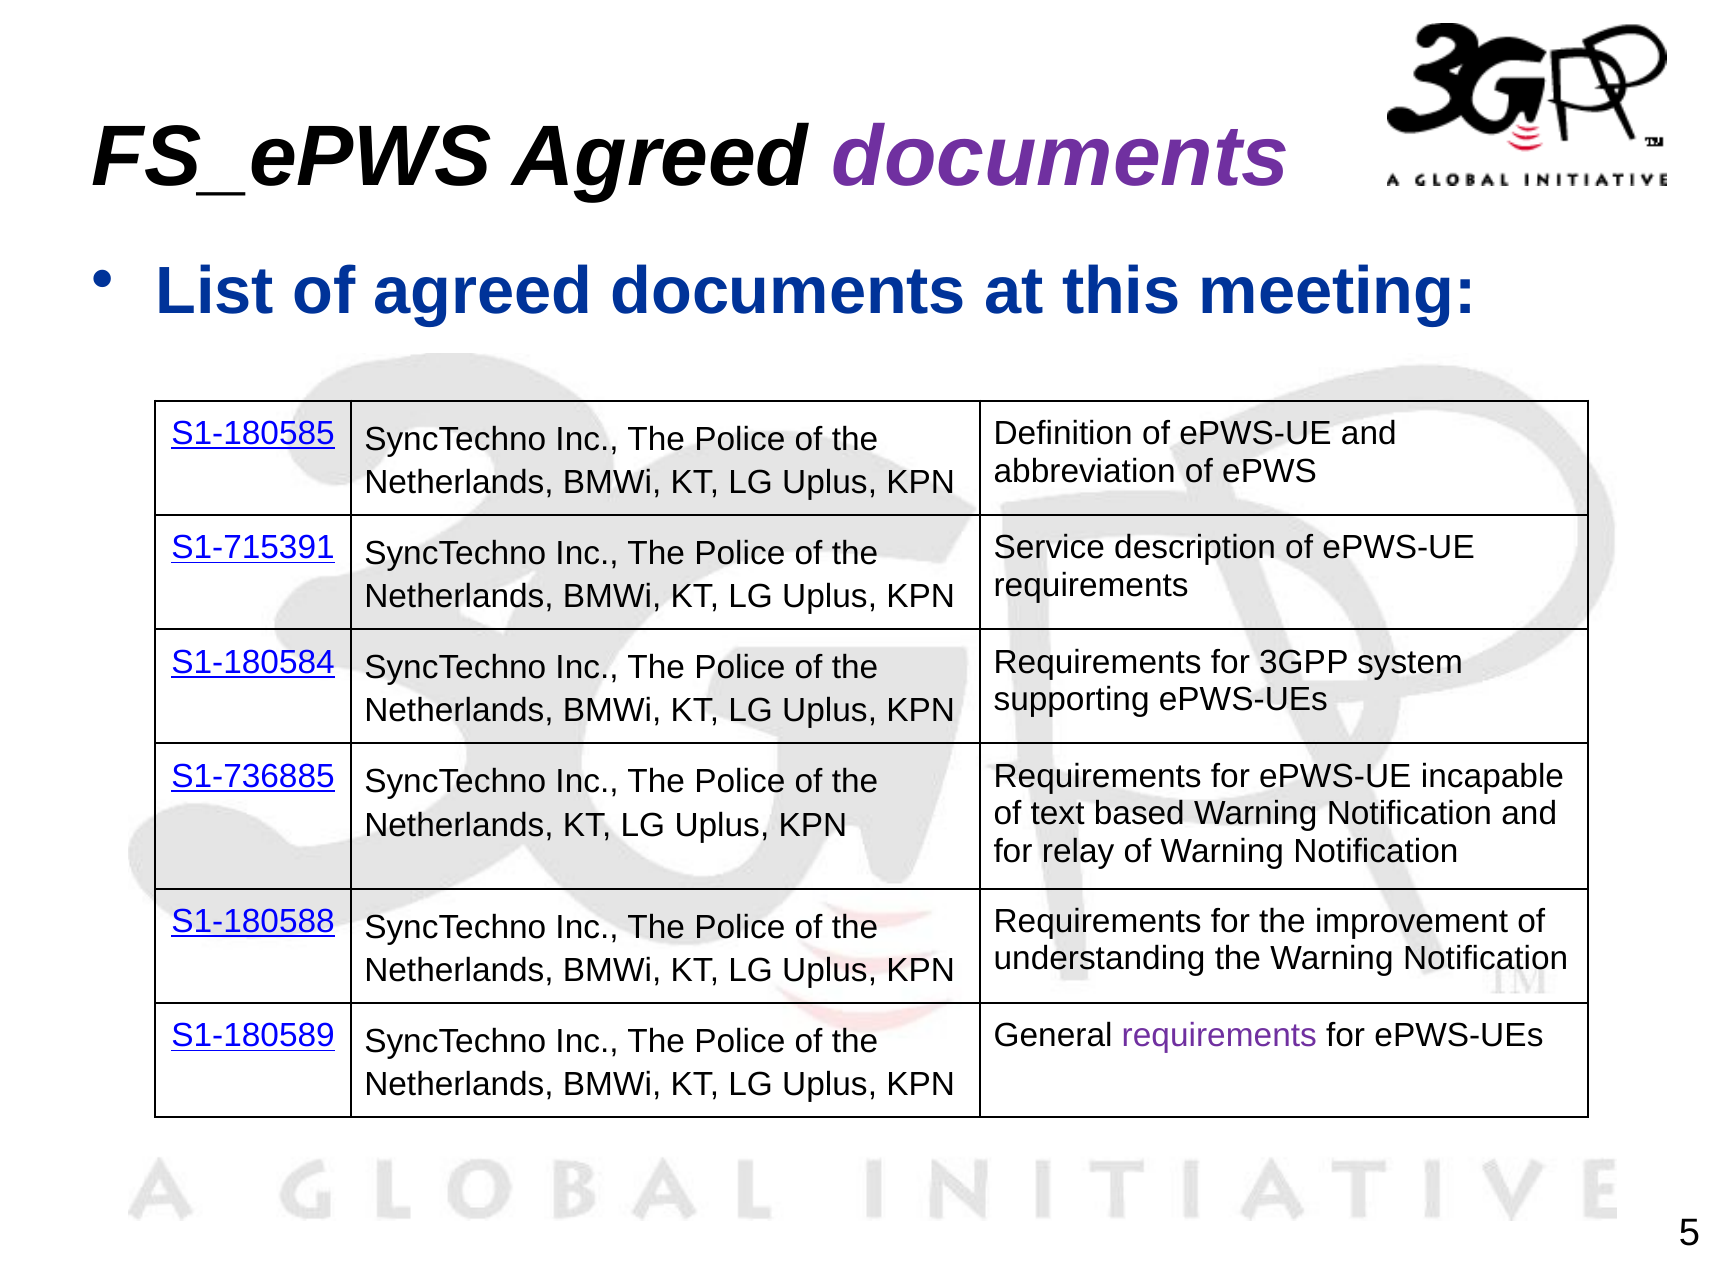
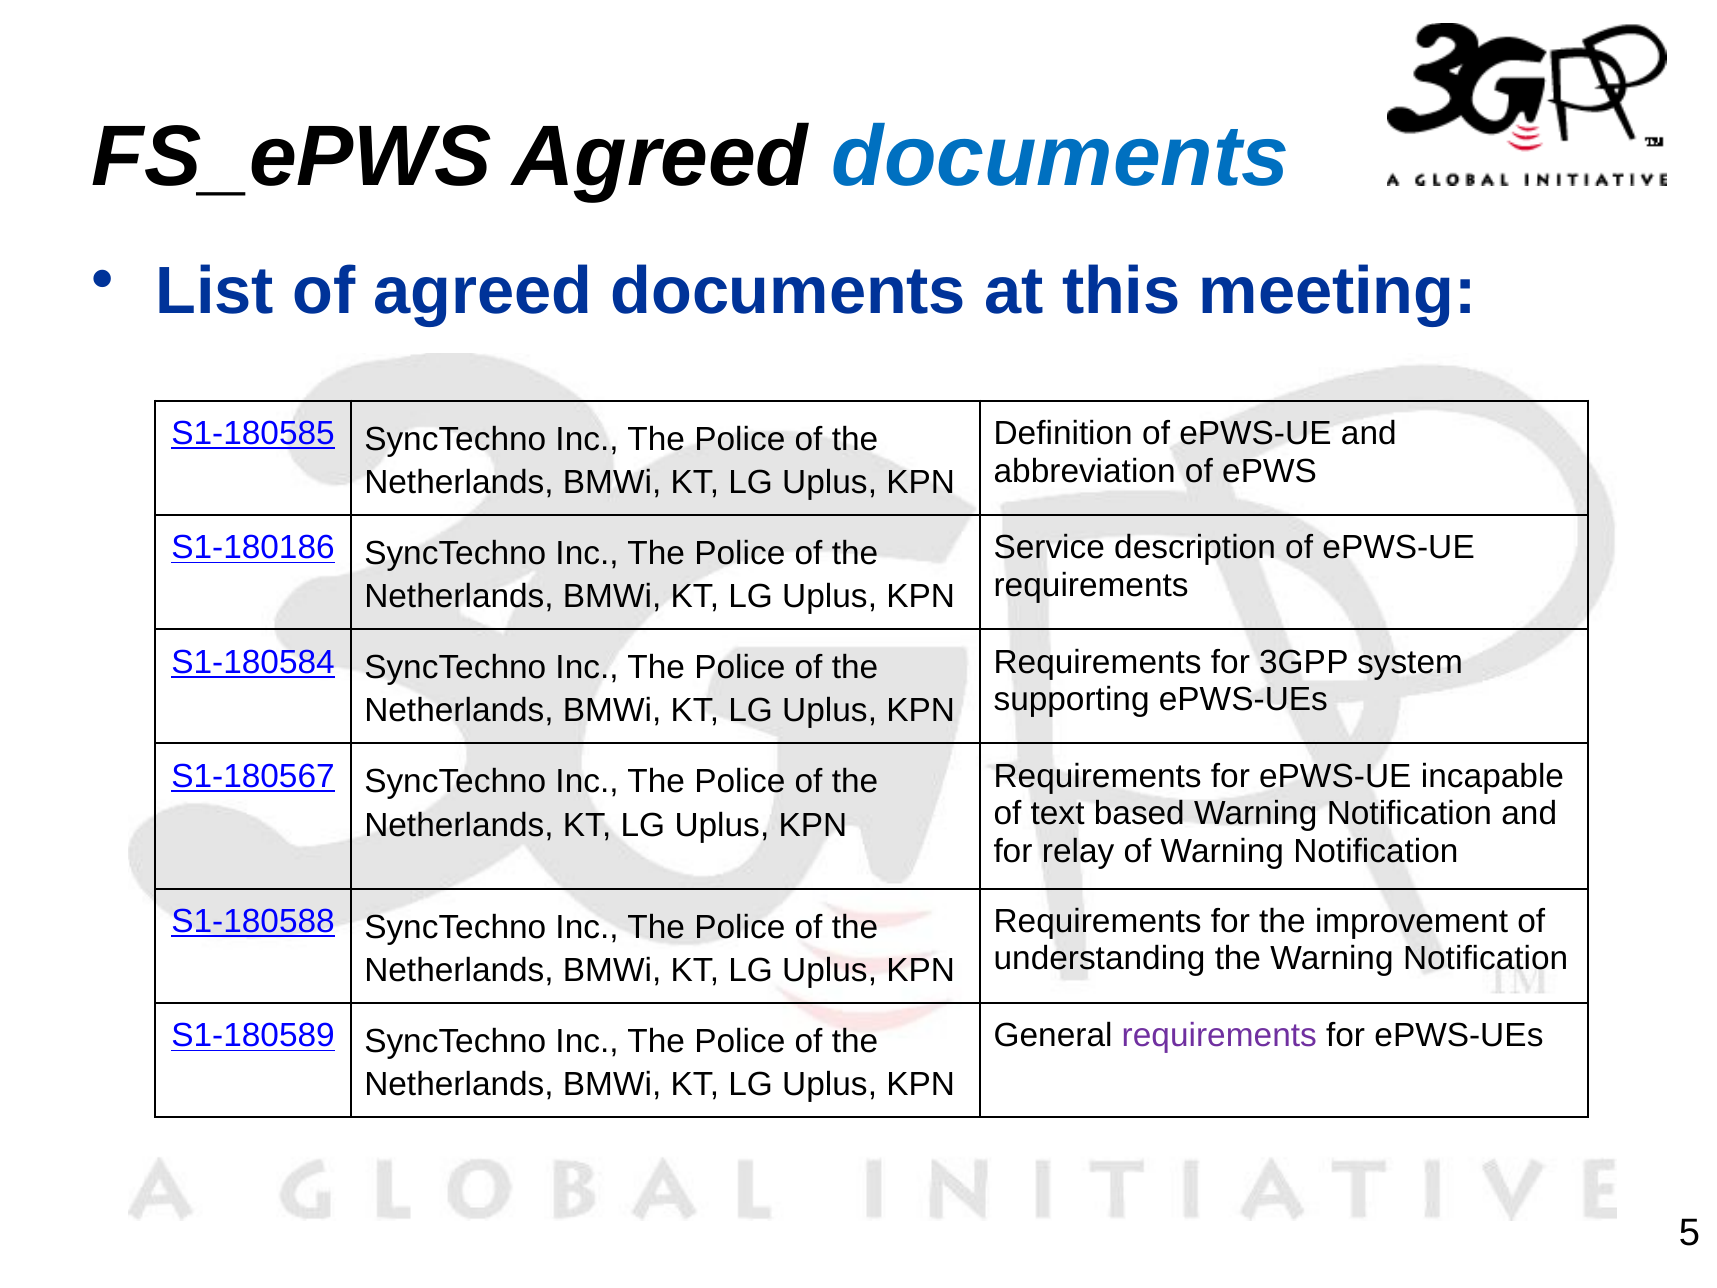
documents at (1061, 157) colour: purple -> blue
S1-715391: S1-715391 -> S1-180186
S1-736885: S1-736885 -> S1-180567
